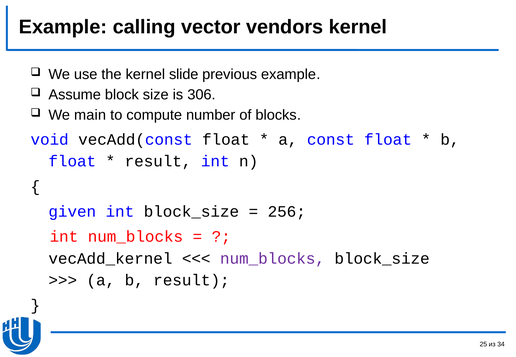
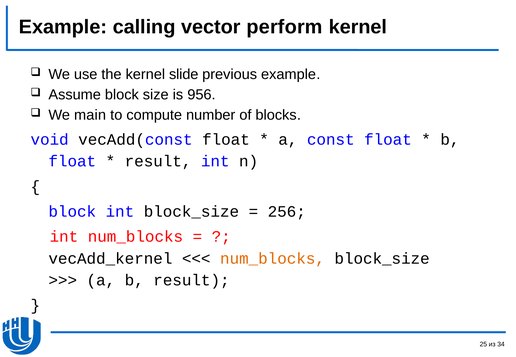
vendors: vendors -> perform
306: 306 -> 956
given at (72, 212): given -> block
num_blocks at (273, 259) colour: purple -> orange
